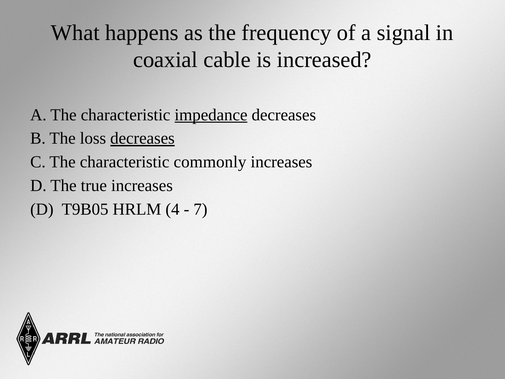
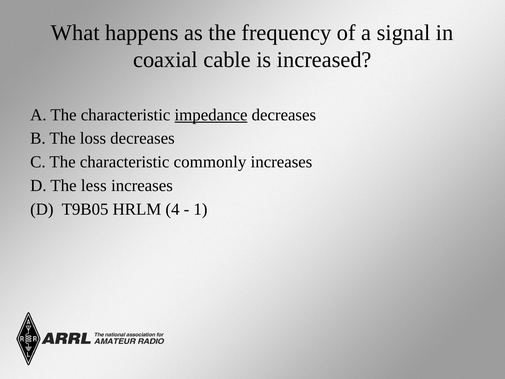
decreases at (142, 138) underline: present -> none
true: true -> less
7: 7 -> 1
